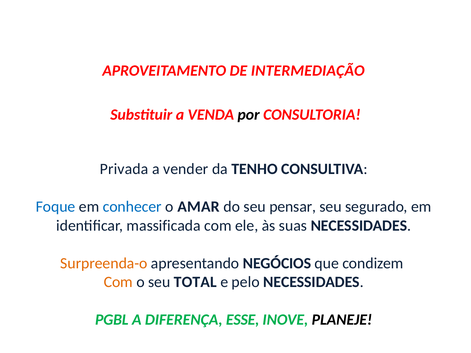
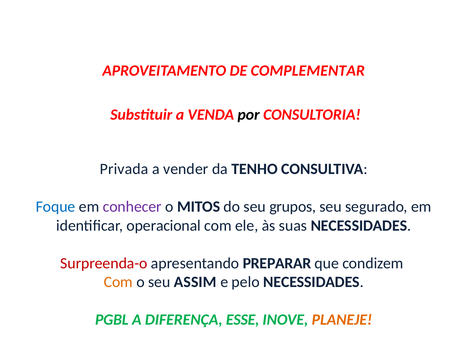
INTERMEDIAÇÃO: INTERMEDIAÇÃO -> COMPLEMENTAR
conhecer colour: blue -> purple
AMAR: AMAR -> MITOS
pensar: pensar -> grupos
massificada: massificada -> operacional
Surpreenda-o colour: orange -> red
NEGÓCIOS: NEGÓCIOS -> PREPARAR
TOTAL: TOTAL -> ASSIM
PLANEJE colour: black -> orange
